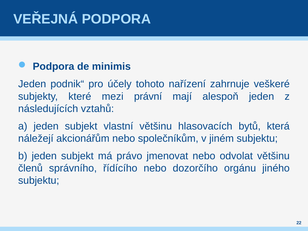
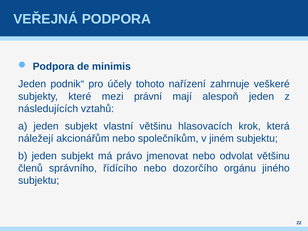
bytů: bytů -> krok
